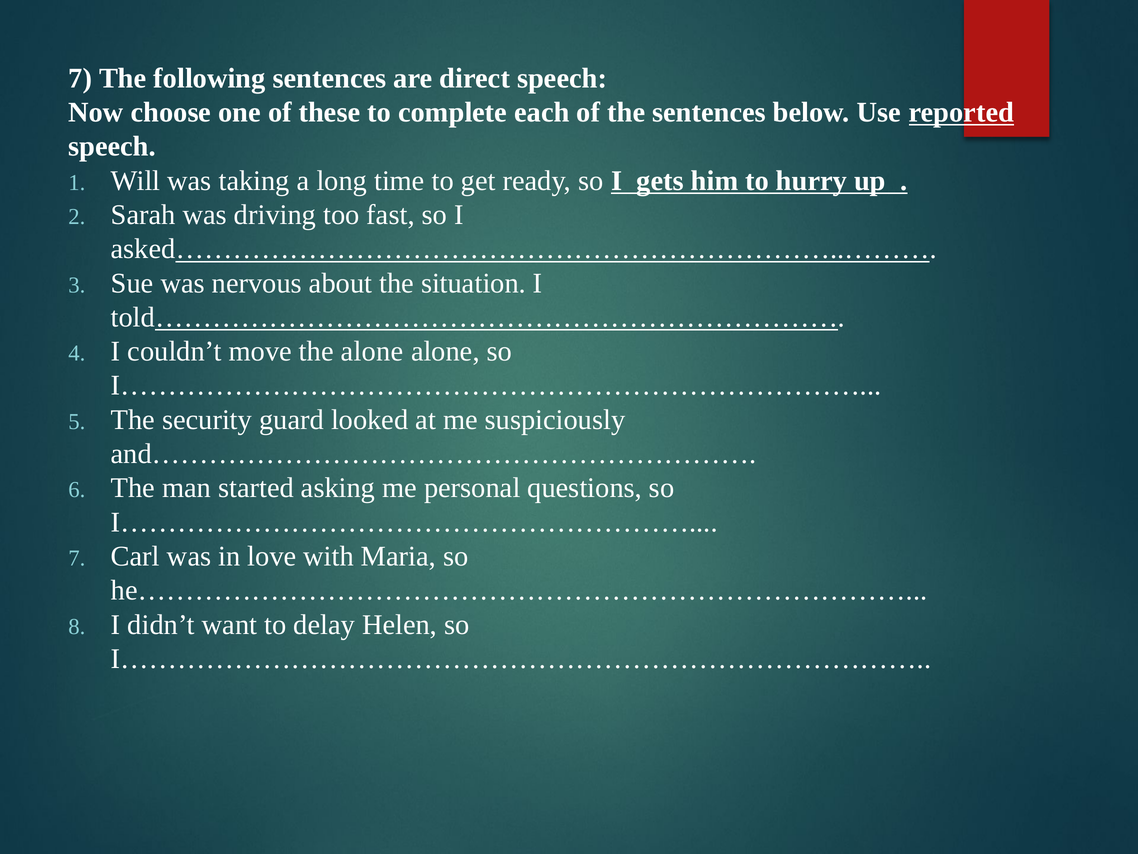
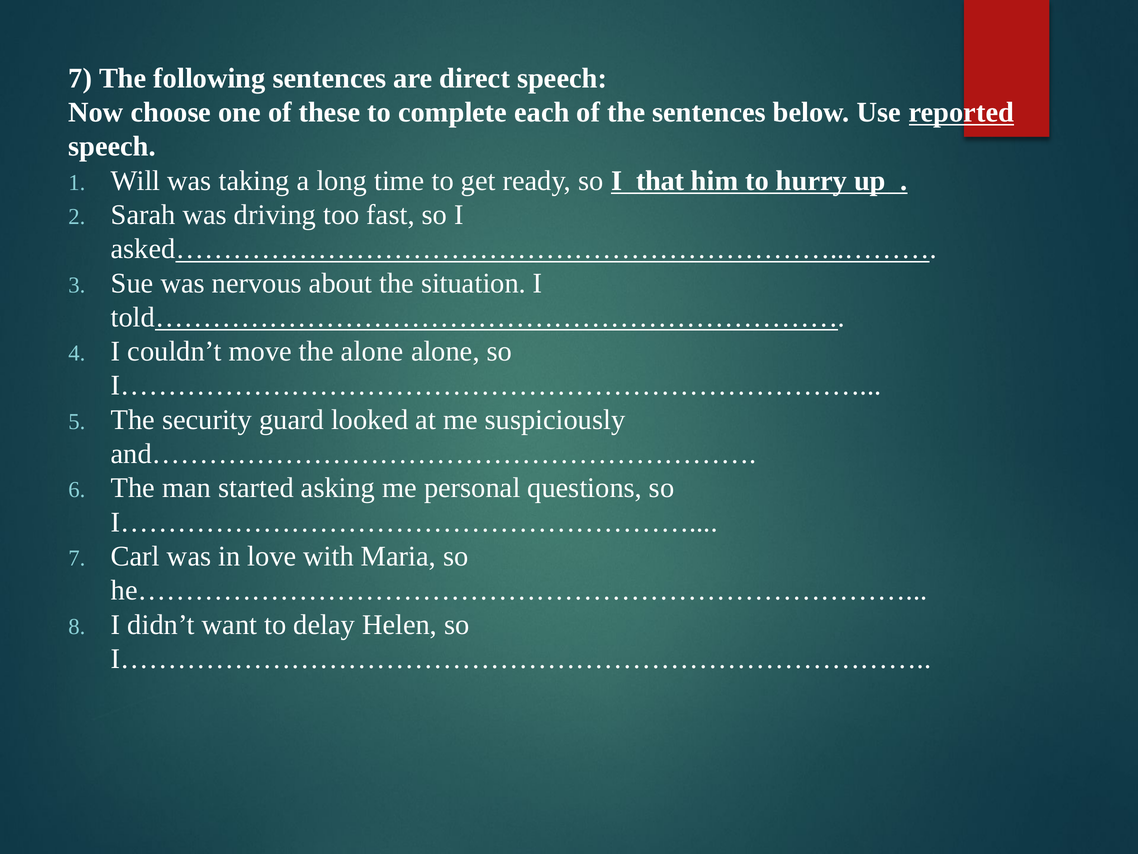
gets: gets -> that
